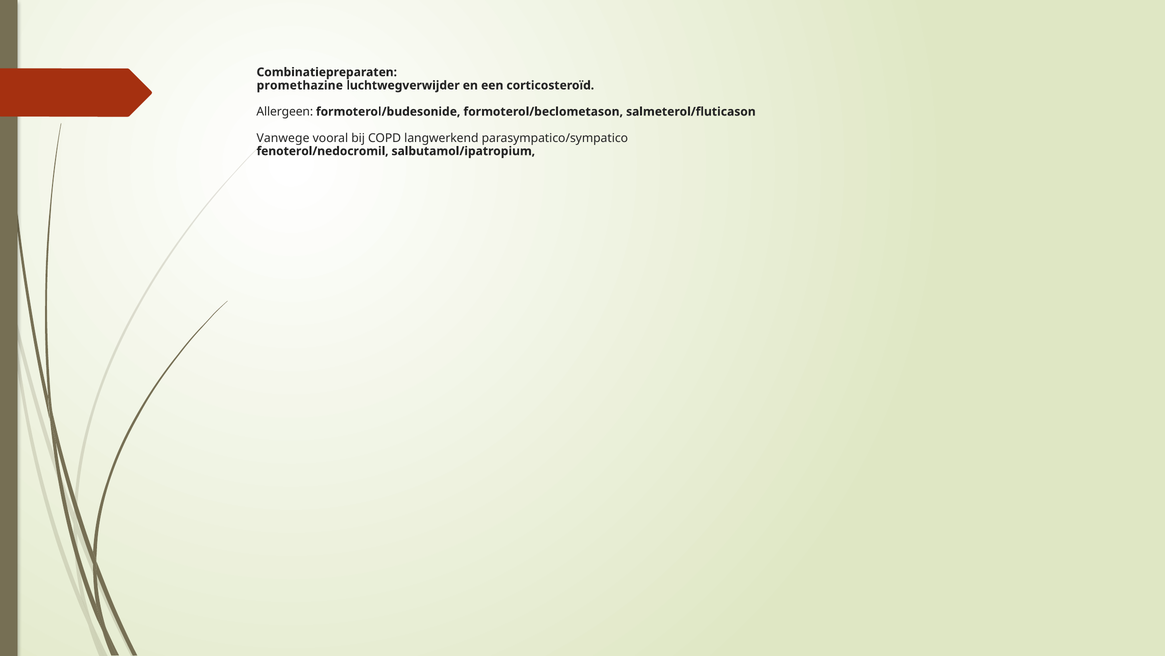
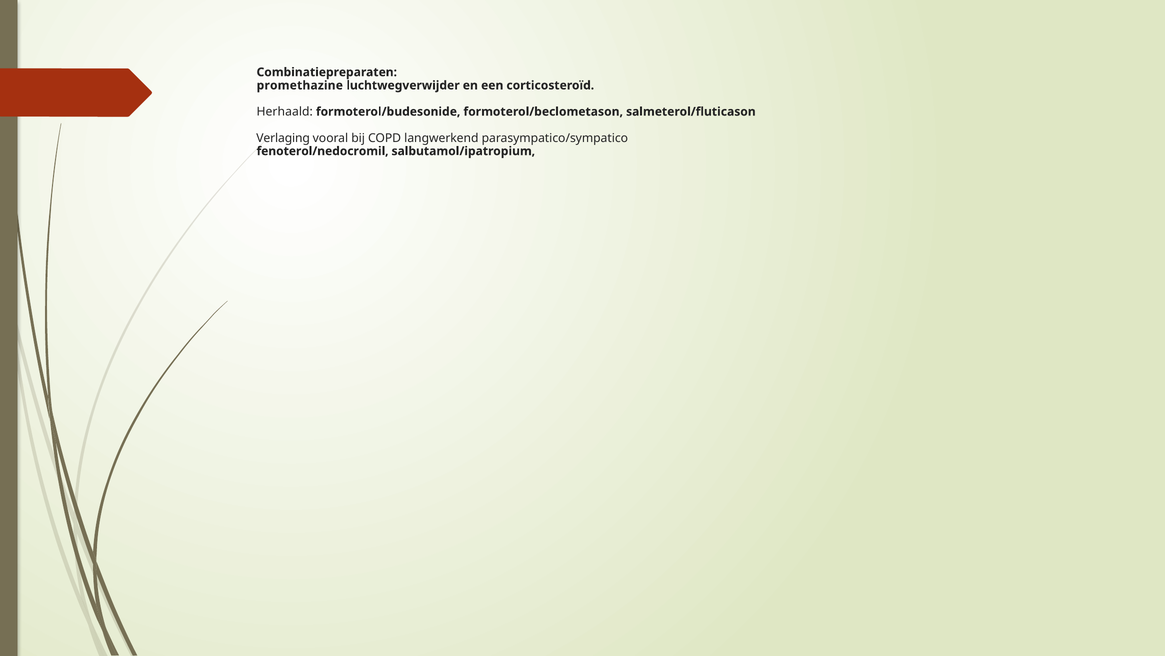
Allergeen: Allergeen -> Herhaald
Vanwege: Vanwege -> Verlaging
